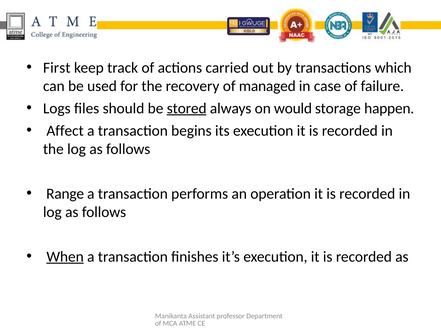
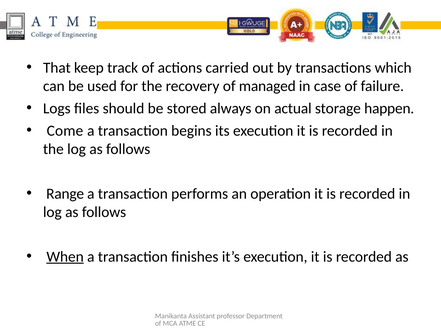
First: First -> That
stored underline: present -> none
would: would -> actual
Affect: Affect -> Come
